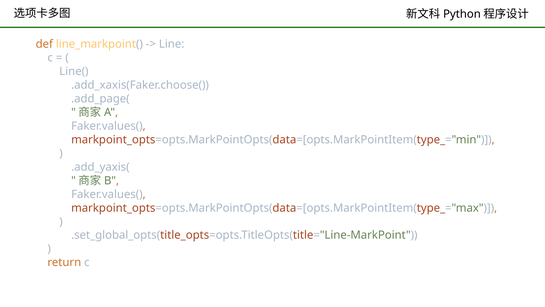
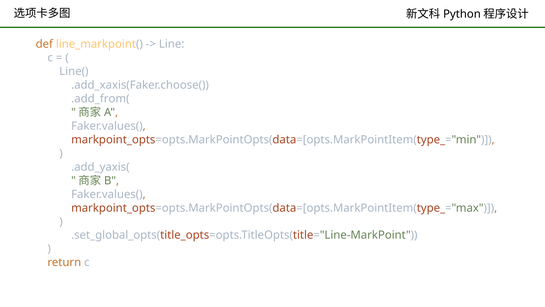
.add_page(: .add_page( -> .add_from(
